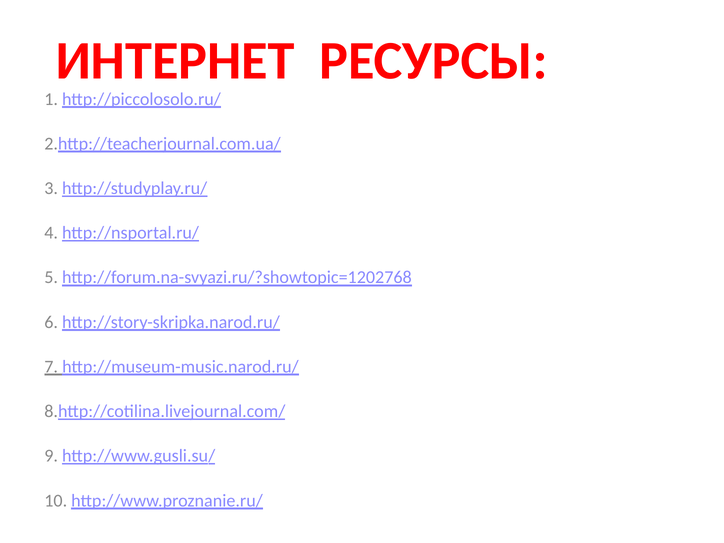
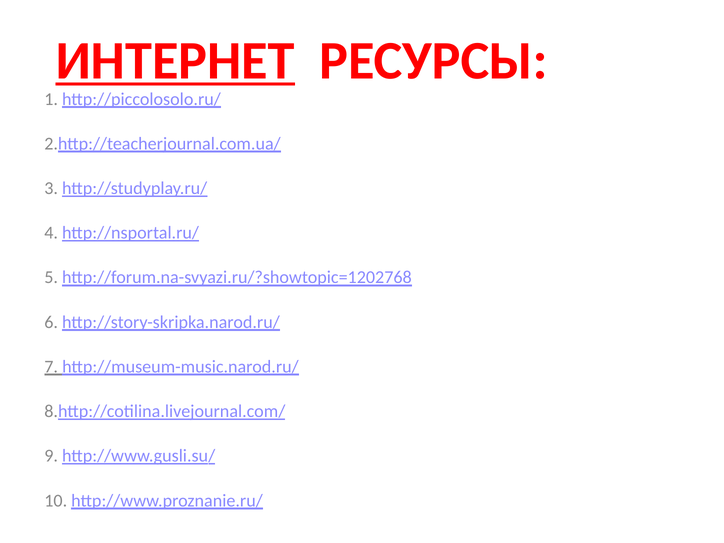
ИНТЕРНЕТ underline: none -> present
